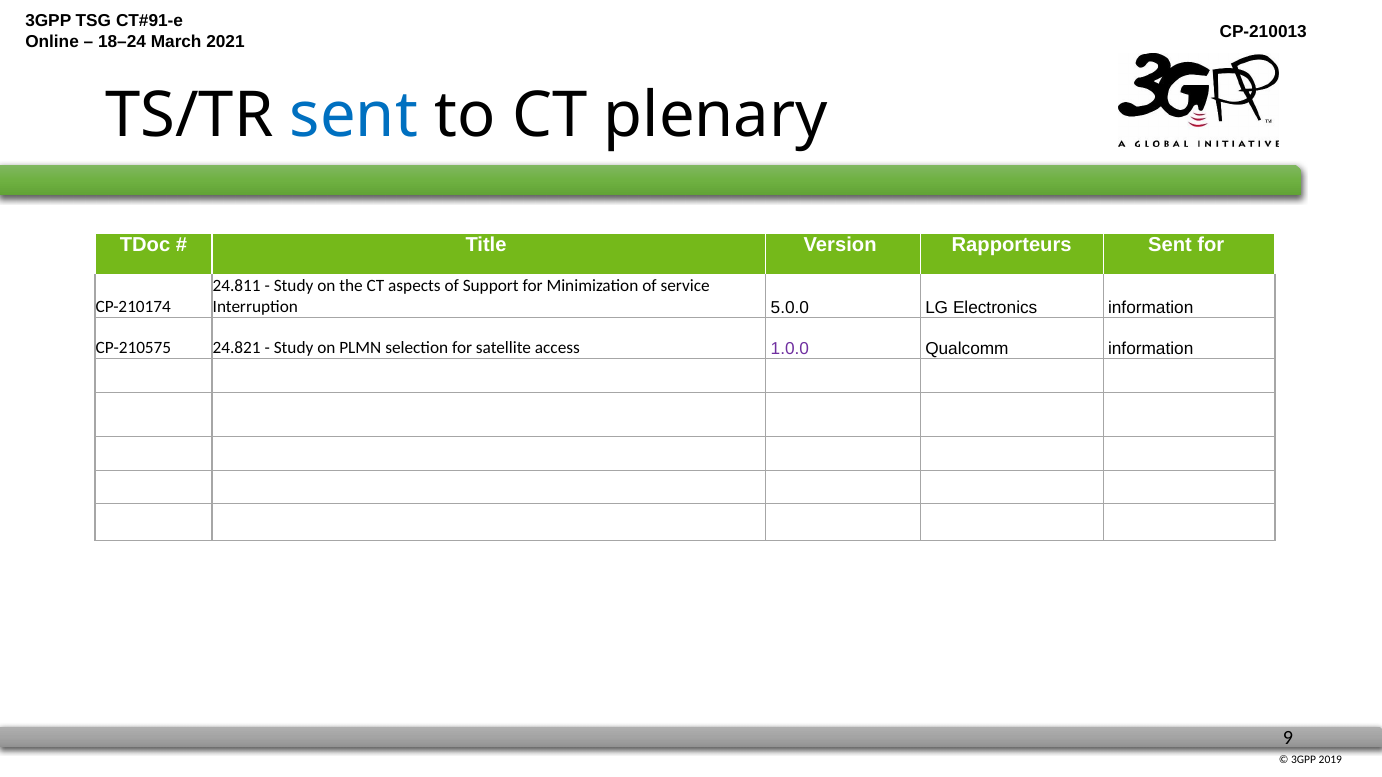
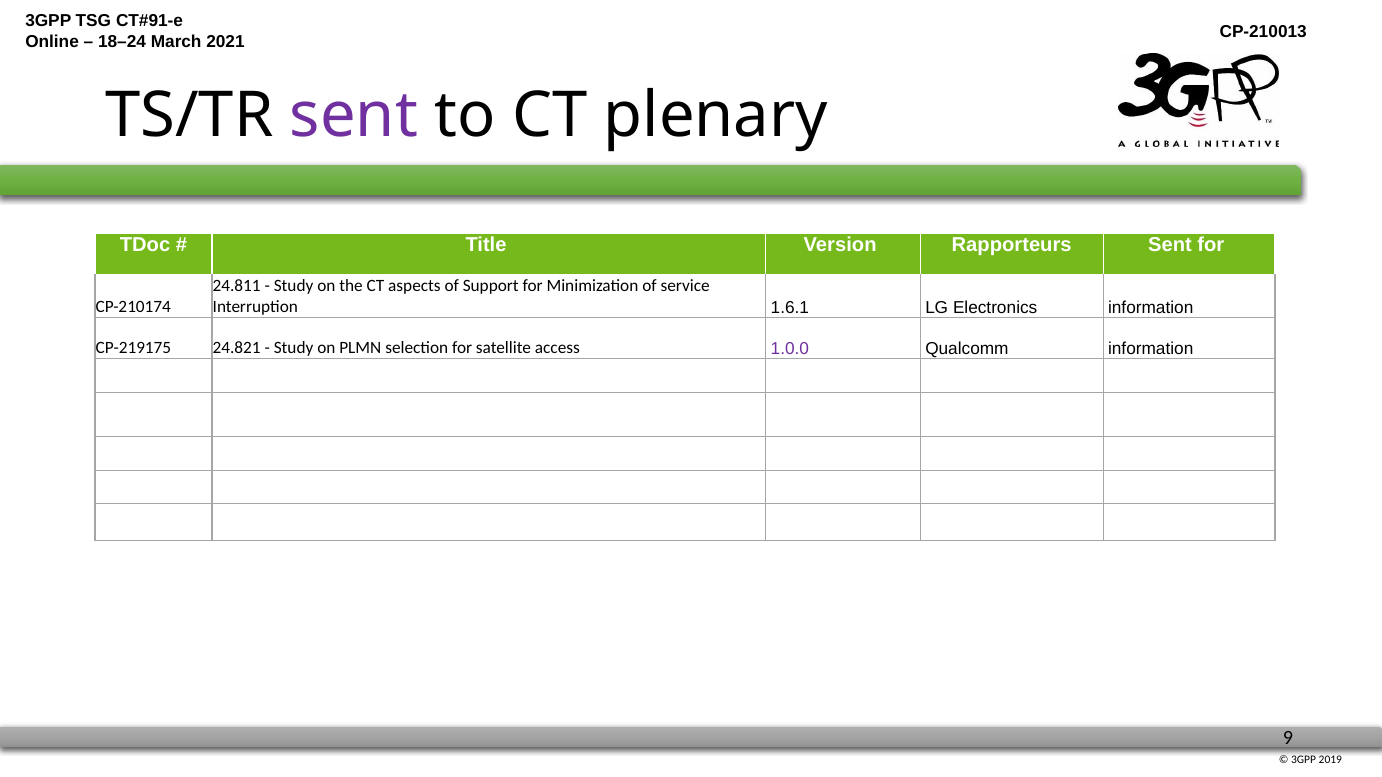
sent at (354, 116) colour: blue -> purple
5.0.0: 5.0.0 -> 1.6.1
CP-210575: CP-210575 -> CP-219175
